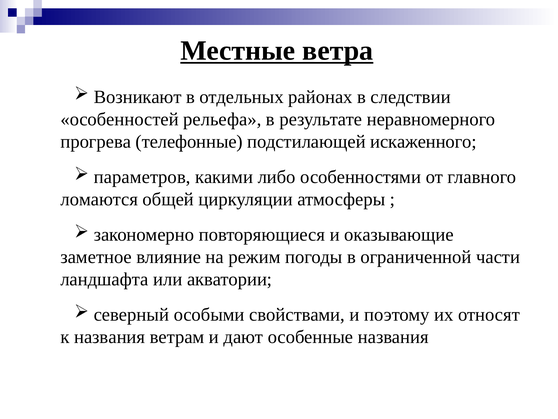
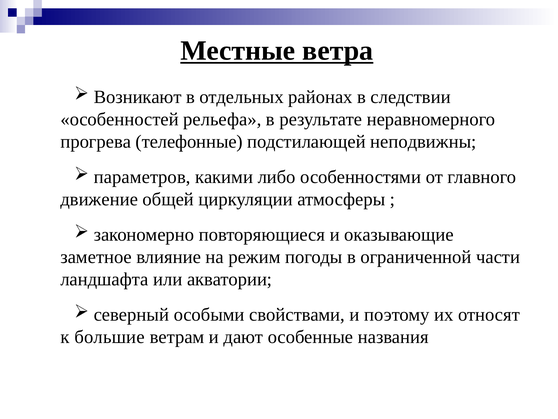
искаженного: искаженного -> неподвижны
ломаются: ломаются -> движение
к названия: названия -> большие
